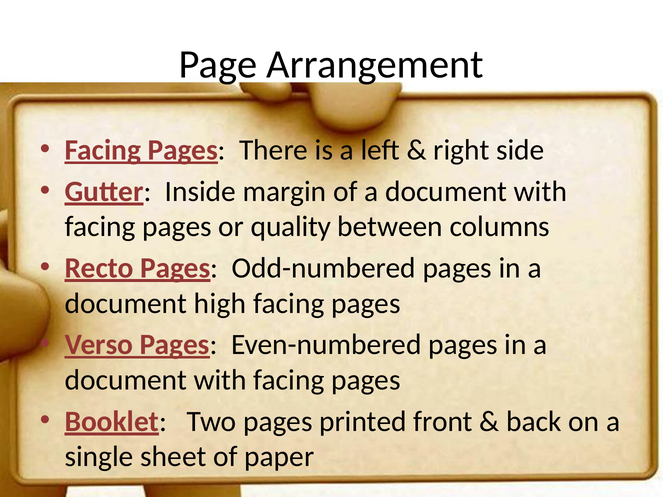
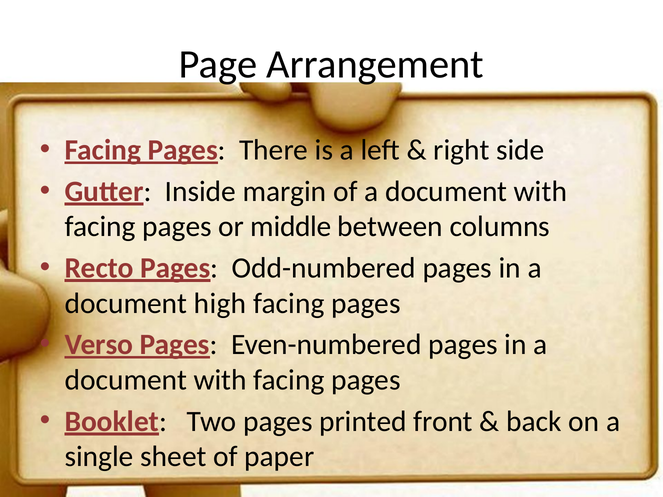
quality: quality -> middle
